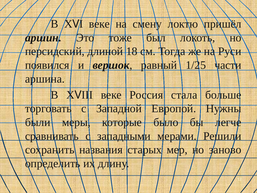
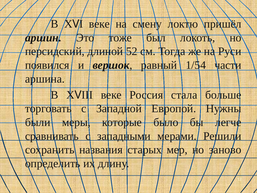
18: 18 -> 52
1/25: 1/25 -> 1/54
